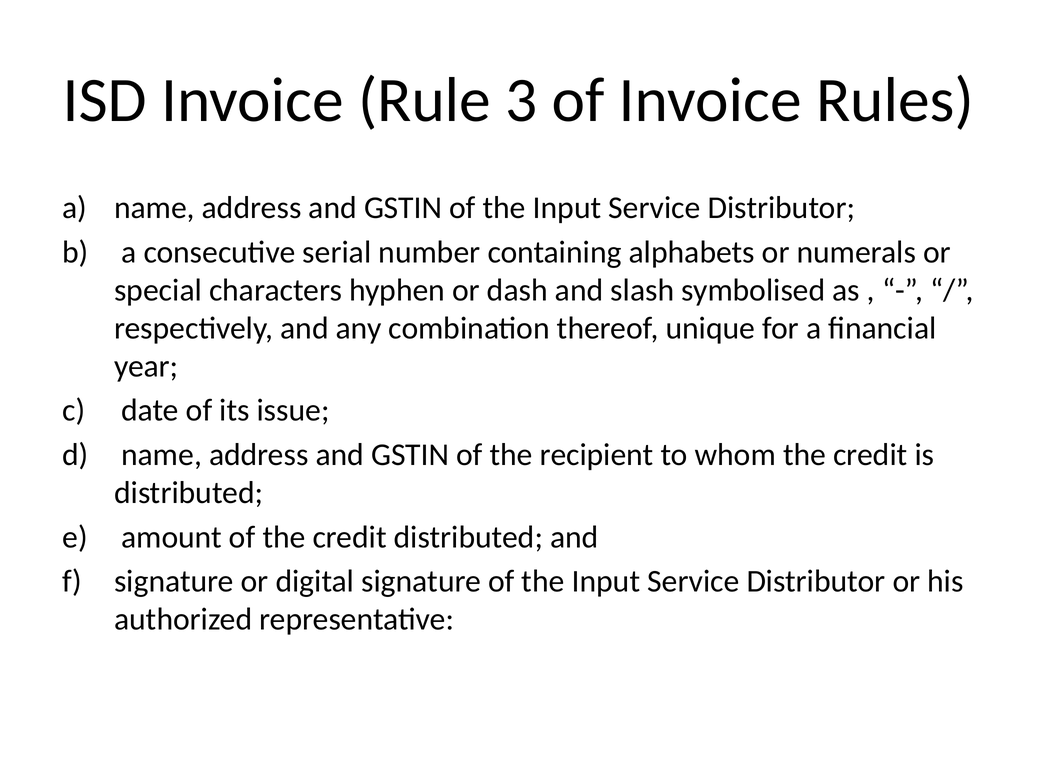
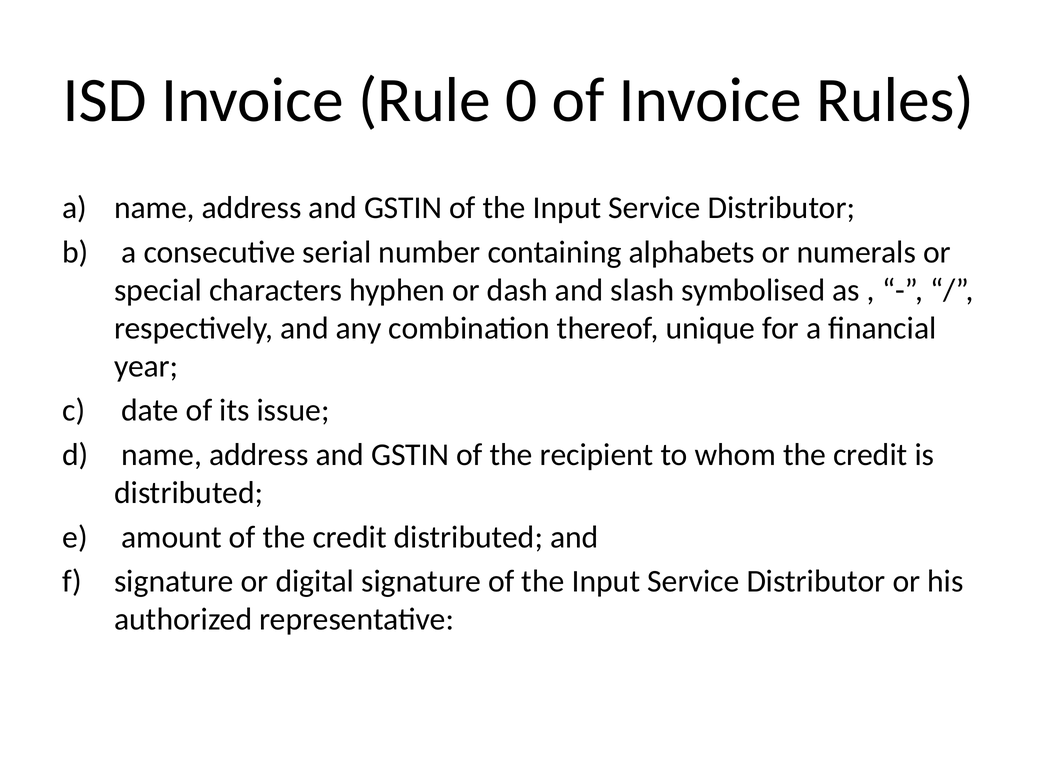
3: 3 -> 0
